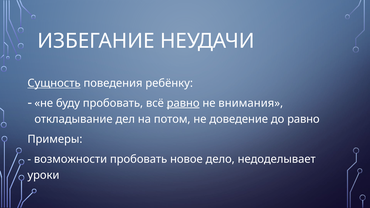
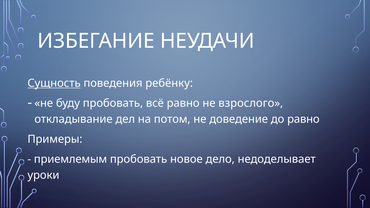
равно at (183, 103) underline: present -> none
внимания: внимания -> взрослого
возможности: возможности -> приемлемым
